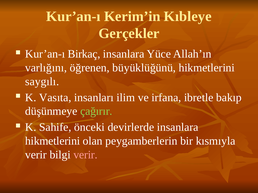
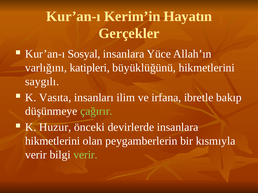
Kıbleye: Kıbleye -> Hayatın
Birkaç: Birkaç -> Sosyal
öğrenen: öğrenen -> katipleri
Sahife: Sahife -> Huzur
verir at (86, 155) colour: pink -> light green
